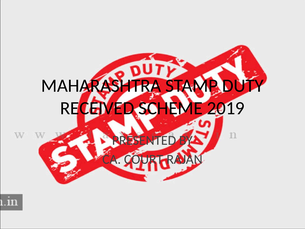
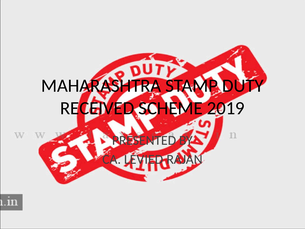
COURT: COURT -> LEVIED
